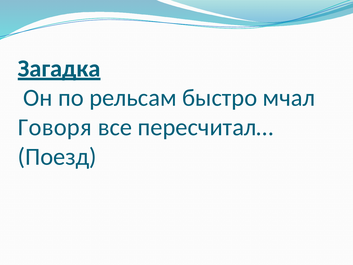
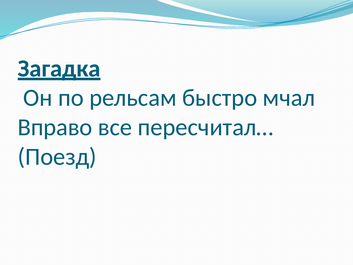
Говоря: Говоря -> Вправо
